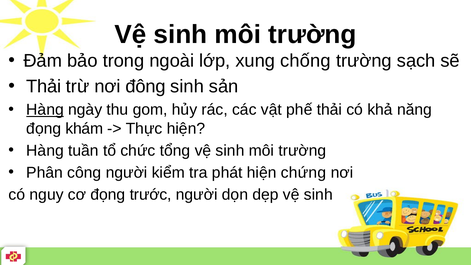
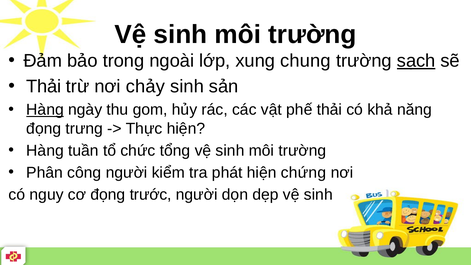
chống: chống -> chung
sạch underline: none -> present
đông: đông -> chảy
khám: khám -> trưng
